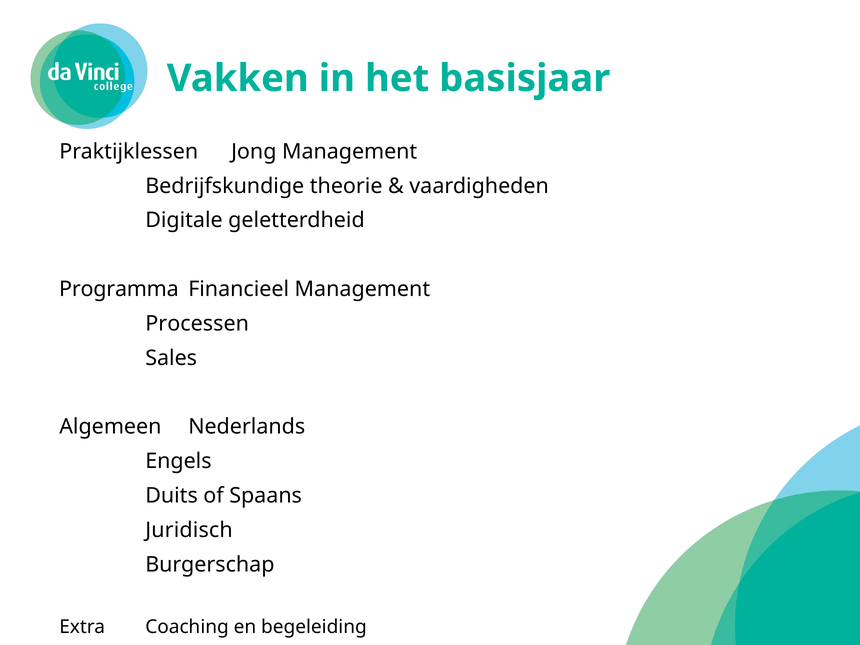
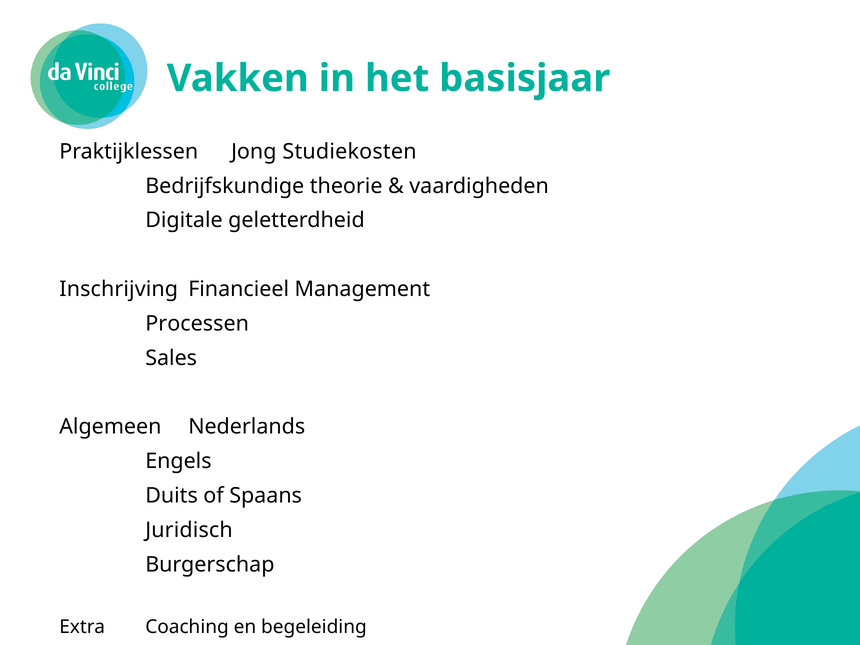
Jong Management: Management -> Studiekosten
Programma: Programma -> Inschrijving
